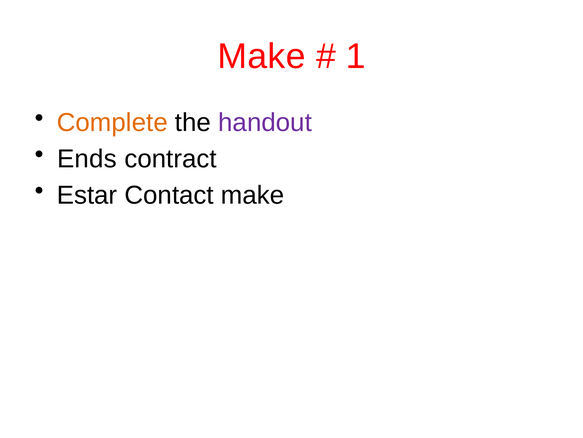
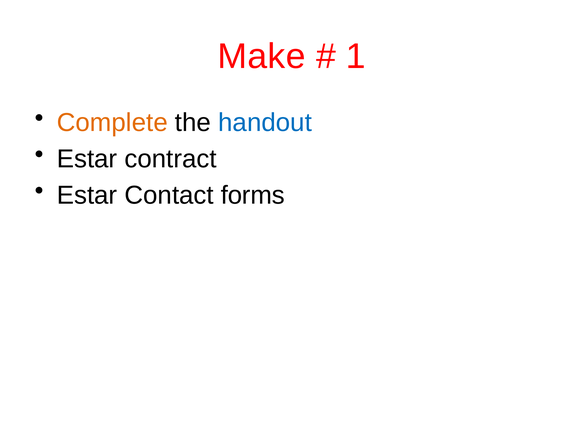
handout colour: purple -> blue
Ends at (87, 159): Ends -> Estar
Contact make: make -> forms
